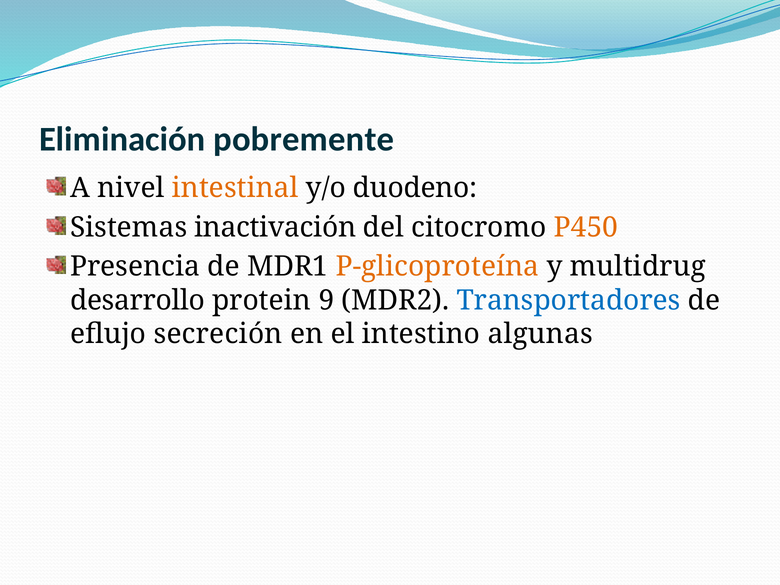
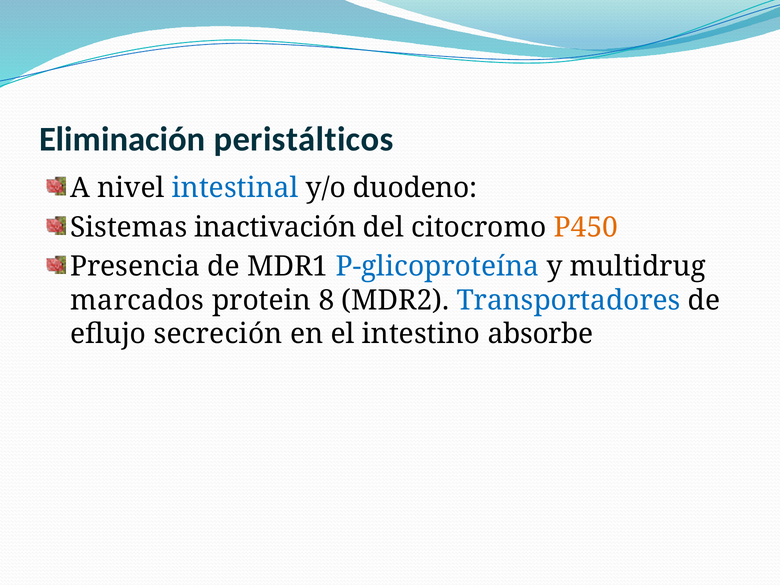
pobremente: pobremente -> peristálticos
intestinal colour: orange -> blue
P-glicoproteína colour: orange -> blue
desarrollo: desarrollo -> marcados
9: 9 -> 8
algunas: algunas -> absorbe
